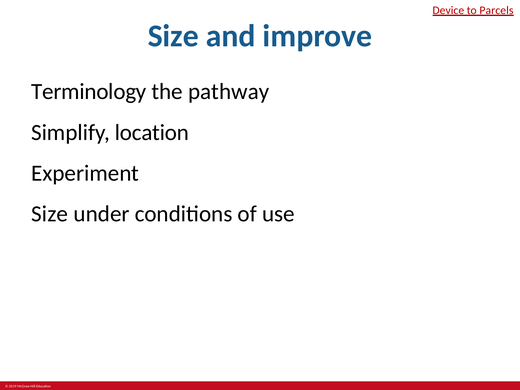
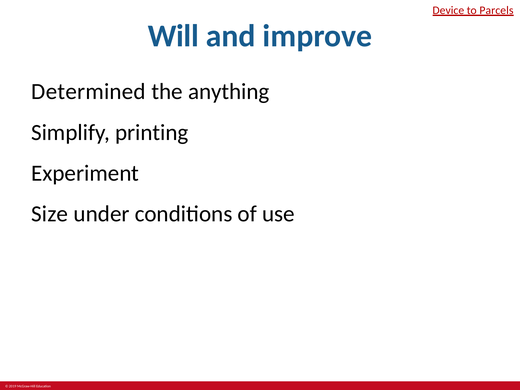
Size at (173, 36): Size -> Will
Terminology: Terminology -> Determined
pathway: pathway -> anything
location: location -> printing
